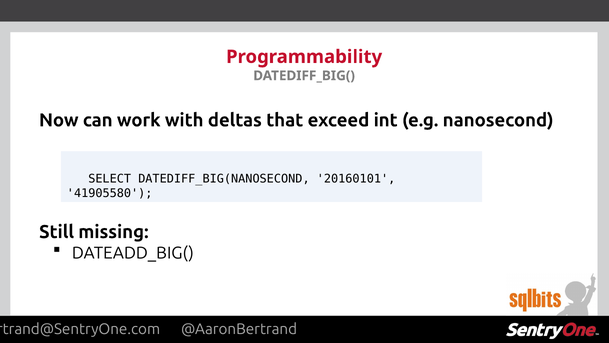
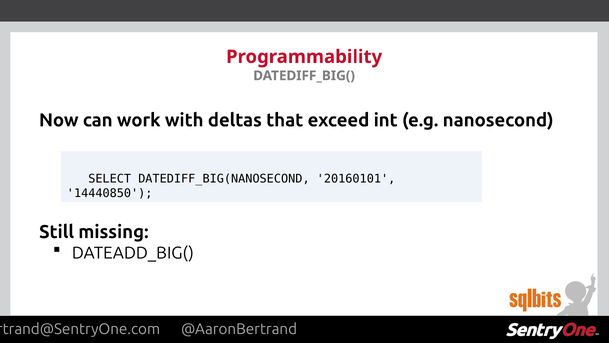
41905580: 41905580 -> 14440850
